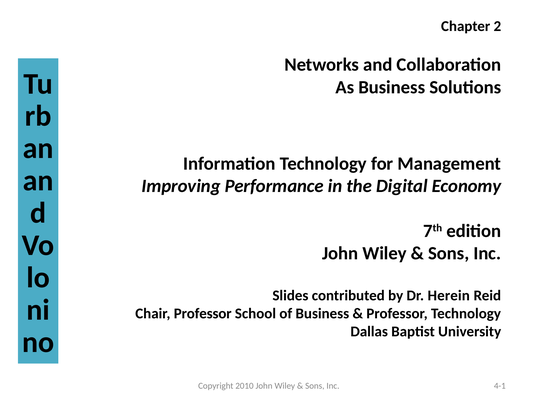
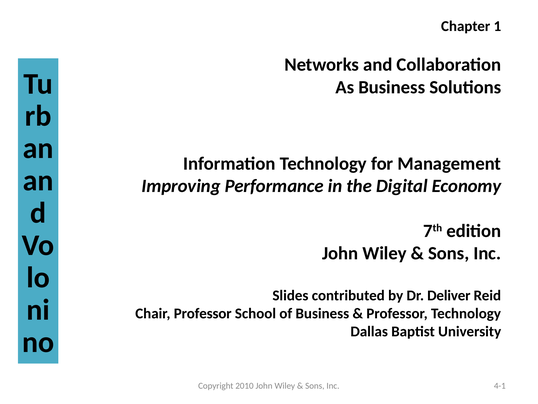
2: 2 -> 1
Herein: Herein -> Deliver
